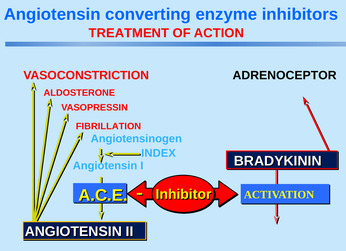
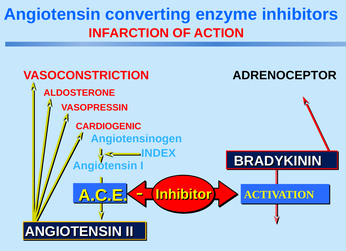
TREATMENT: TREATMENT -> INFARCTION
FIBRILLATION: FIBRILLATION -> CARDIOGENIC
